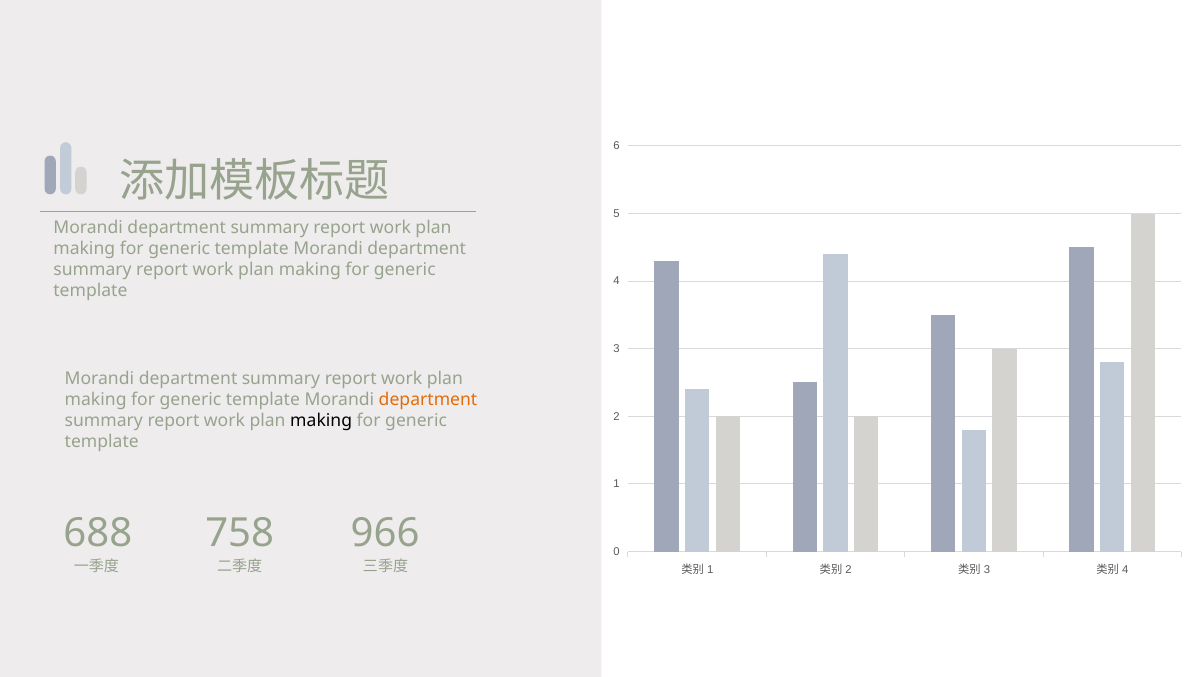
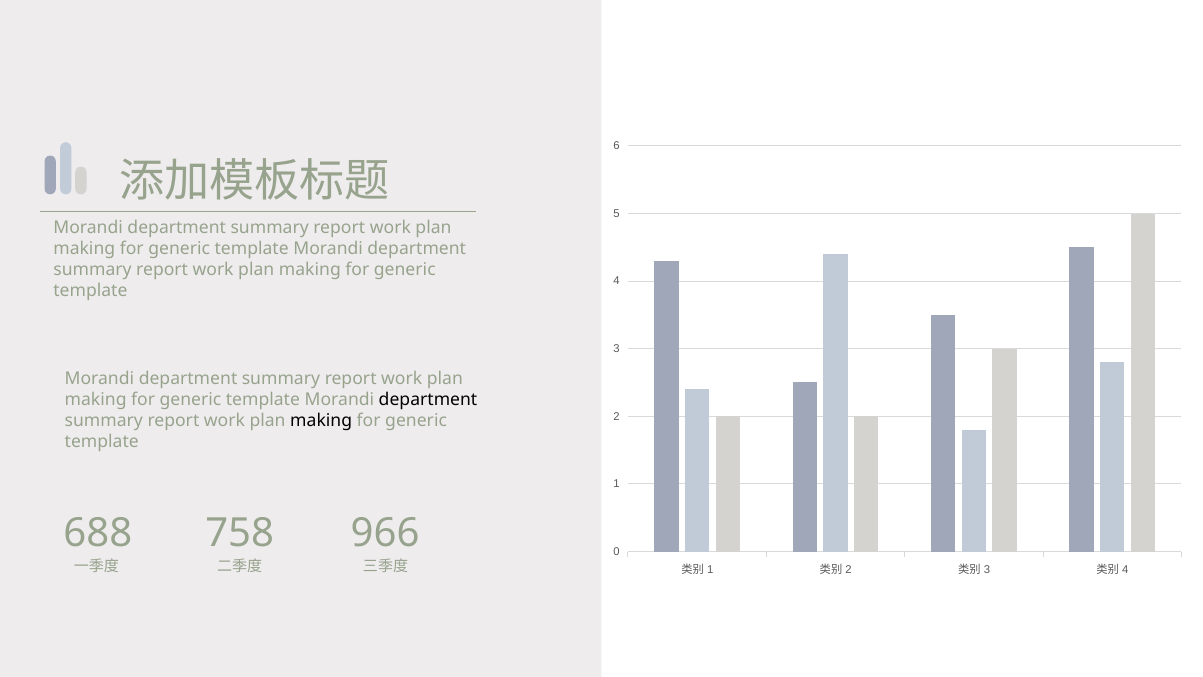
department at (428, 399) colour: orange -> black
